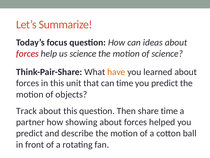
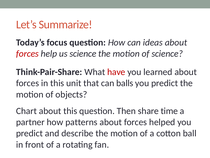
have colour: orange -> red
can time: time -> balls
Track: Track -> Chart
showing: showing -> patterns
